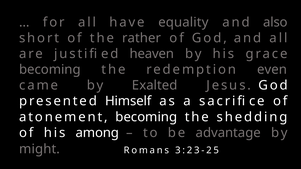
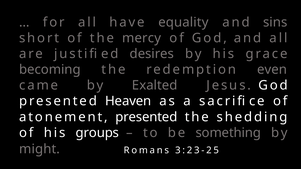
also: also -> sins
rather: rather -> mercy
heaven: heaven -> desires
Himself: Himself -> Heaven
atonement becoming: becoming -> presented
among: among -> groups
advantage: advantage -> something
